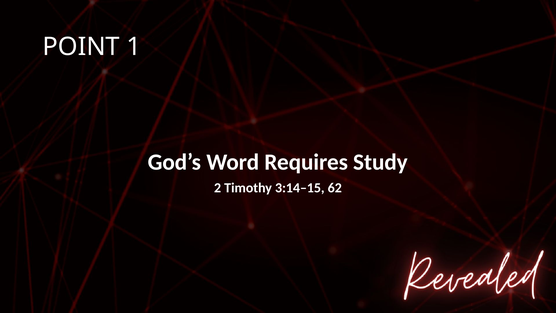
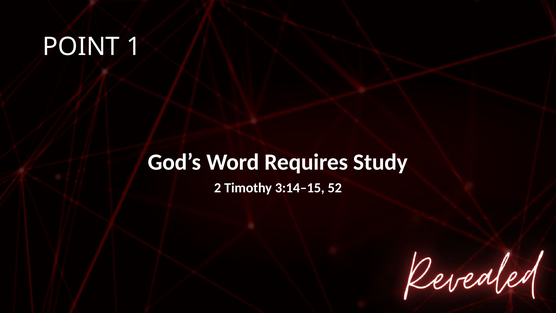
62: 62 -> 52
